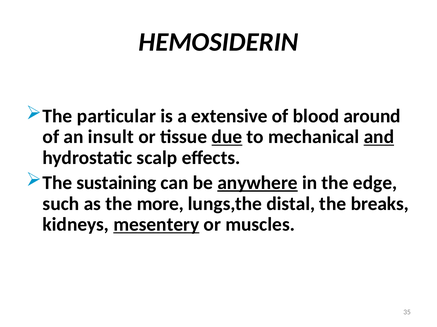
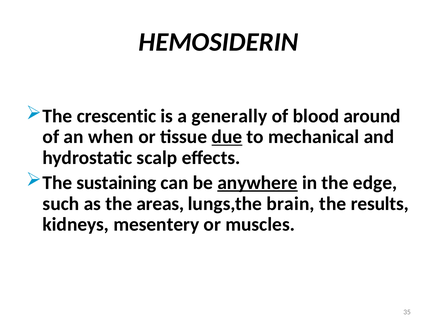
particular: particular -> crescentic
extensive: extensive -> generally
insult: insult -> when
and underline: present -> none
more: more -> areas
distal: distal -> brain
breaks: breaks -> results
mesentery underline: present -> none
